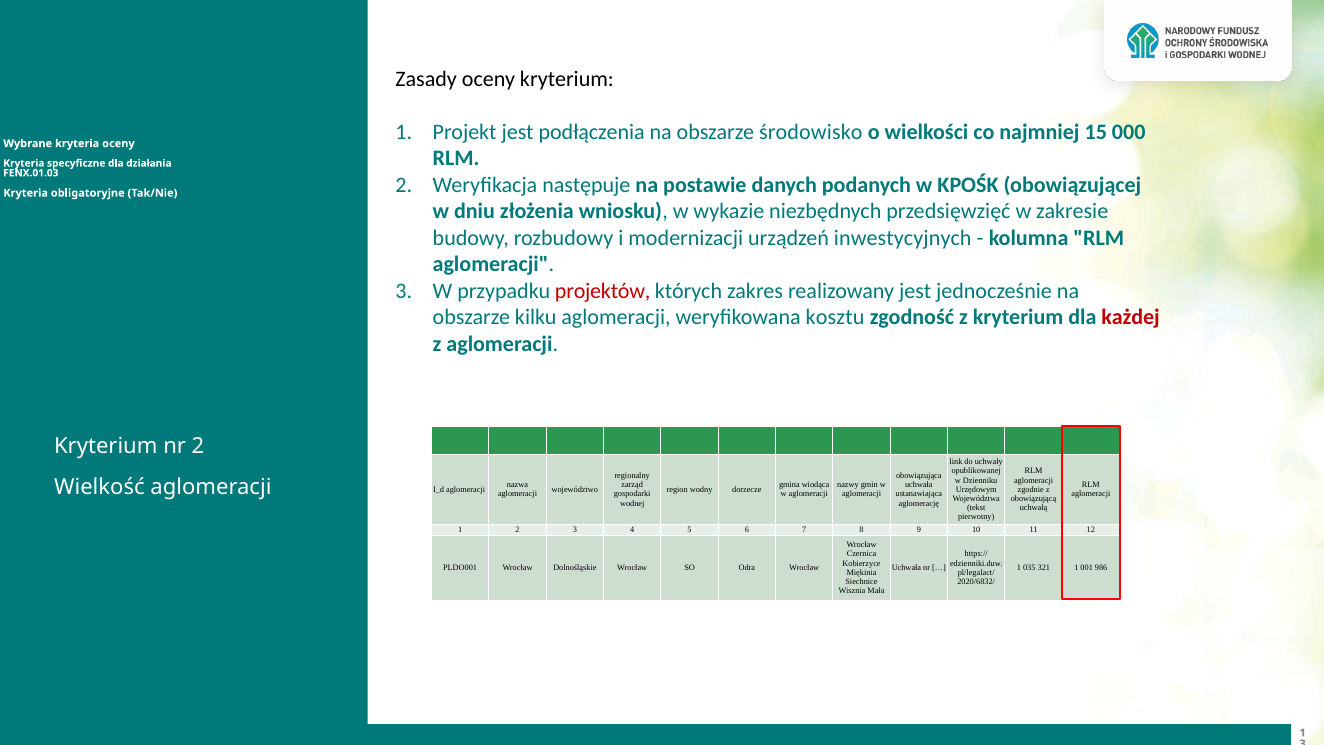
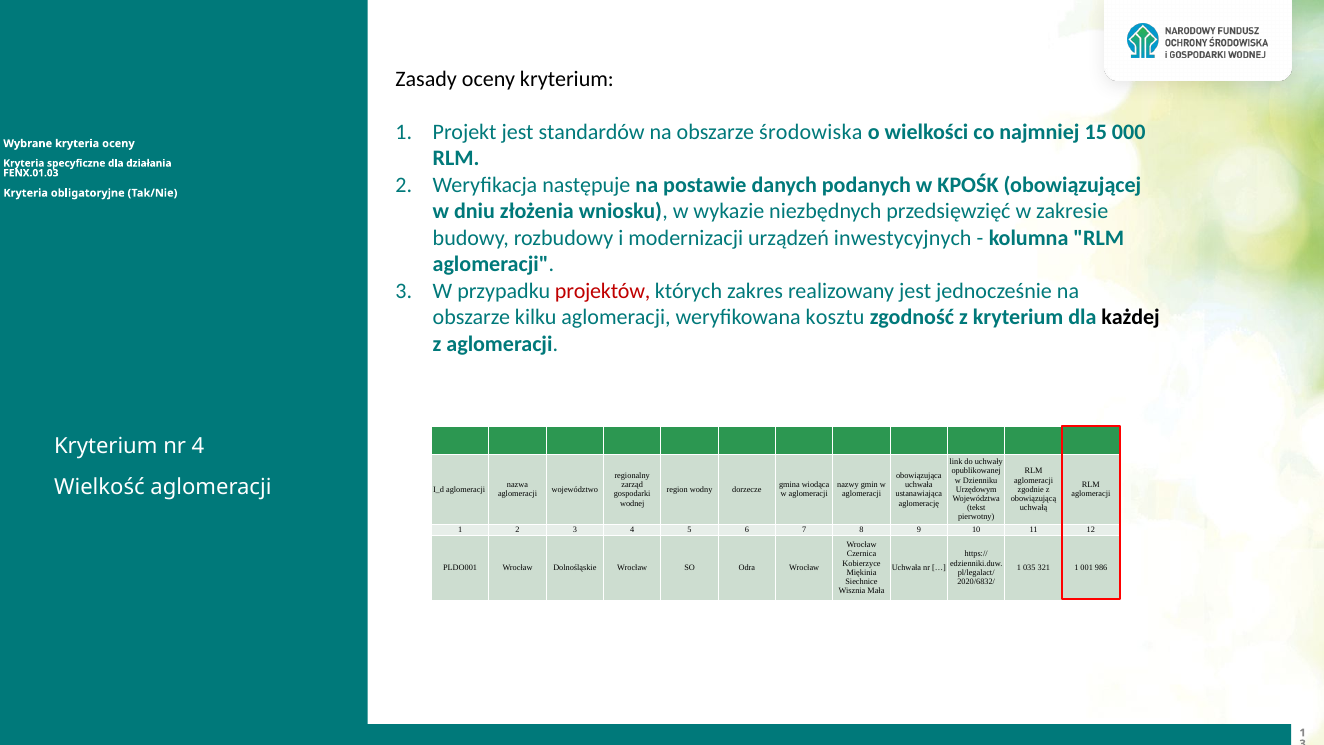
podłączenia: podłączenia -> standardów
środowisko: środowisko -> środowiska
każdej colour: red -> black
nr 2: 2 -> 4
